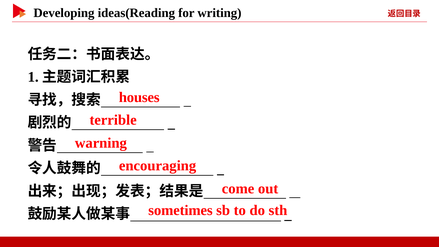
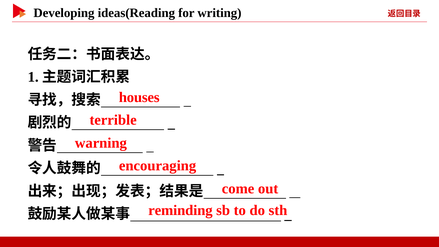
sometimes: sometimes -> reminding
